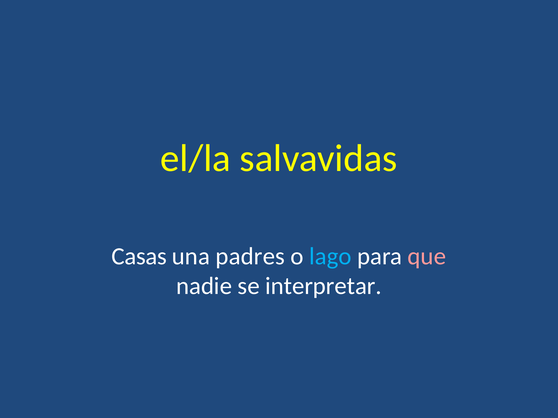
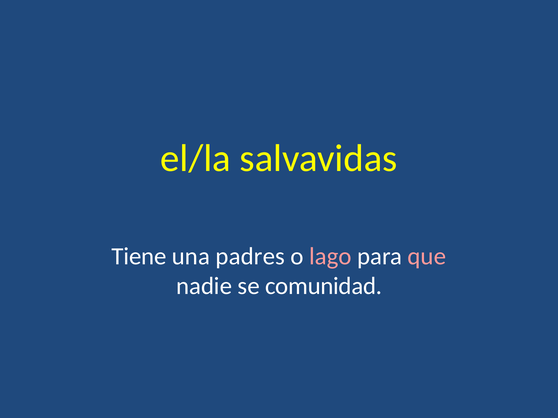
Casas: Casas -> Tiene
lago colour: light blue -> pink
interpretar: interpretar -> comunidad
